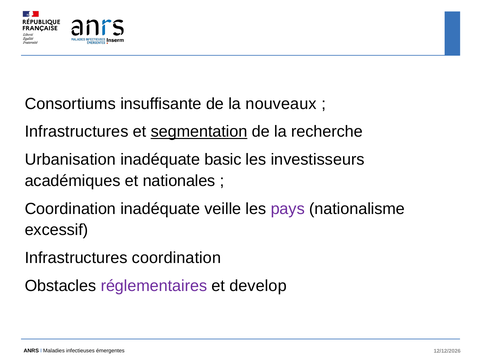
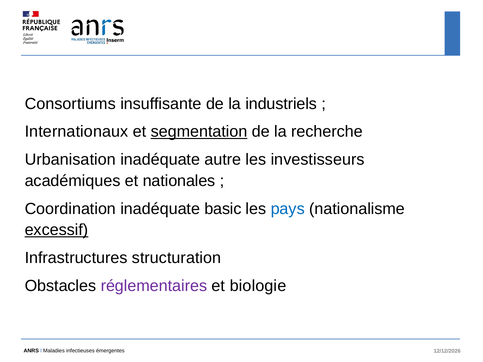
nouveaux: nouveaux -> industriels
Infrastructures at (77, 132): Infrastructures -> Internationaux
basic: basic -> autre
veille: veille -> basic
pays colour: purple -> blue
excessif underline: none -> present
Infrastructures coordination: coordination -> structuration
develop: develop -> biologie
